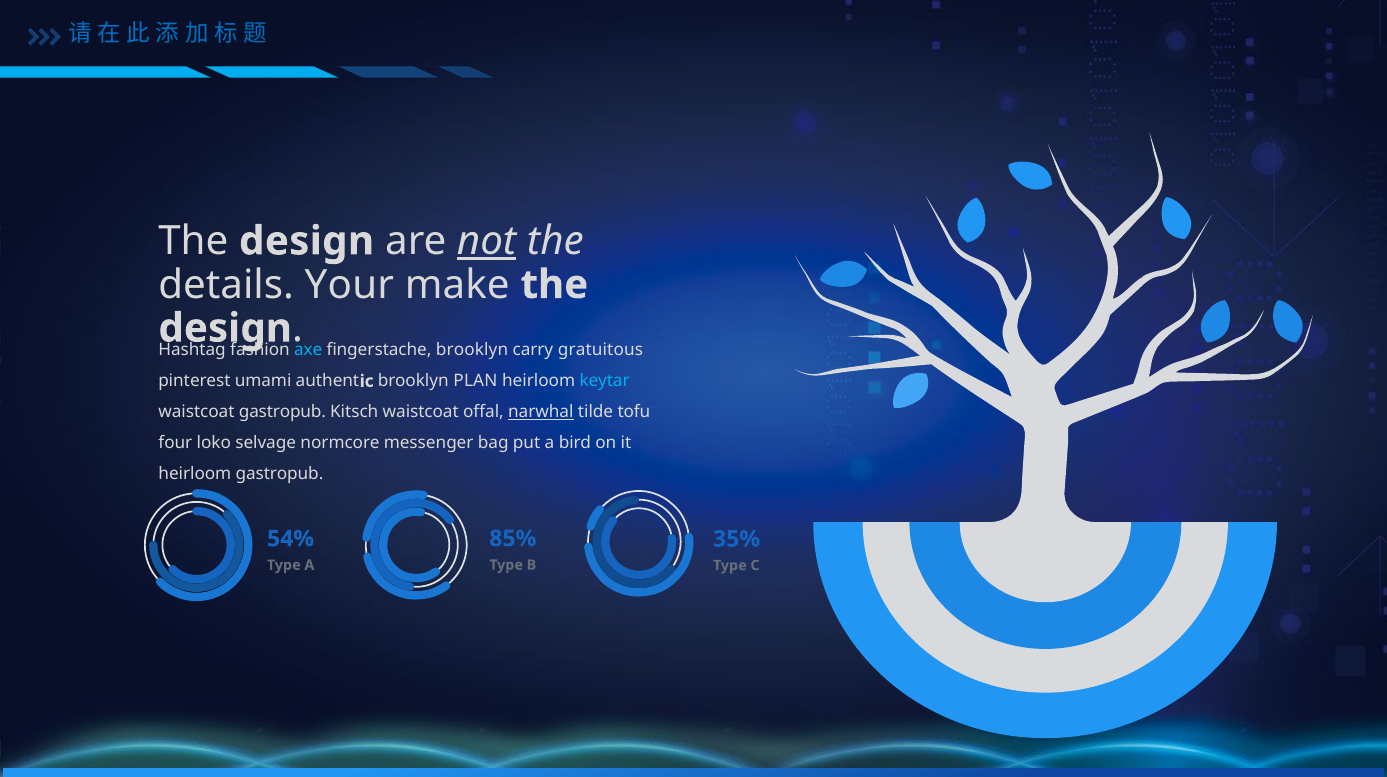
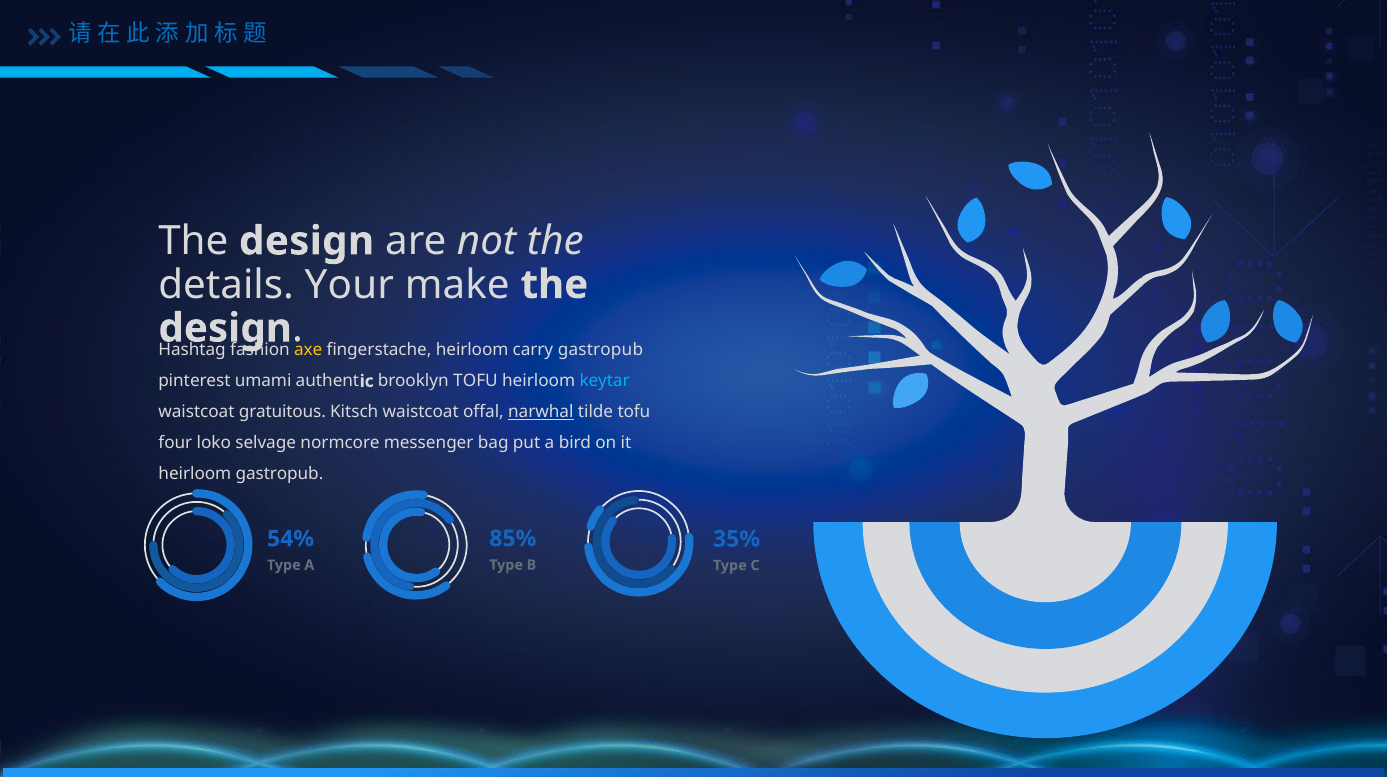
not underline: present -> none
axe colour: light blue -> yellow
fingerstache brooklyn: brooklyn -> heirloom
carry gratuitous: gratuitous -> gastropub
brooklyn PLAN: PLAN -> TOFU
waistcoat gastropub: gastropub -> gratuitous
